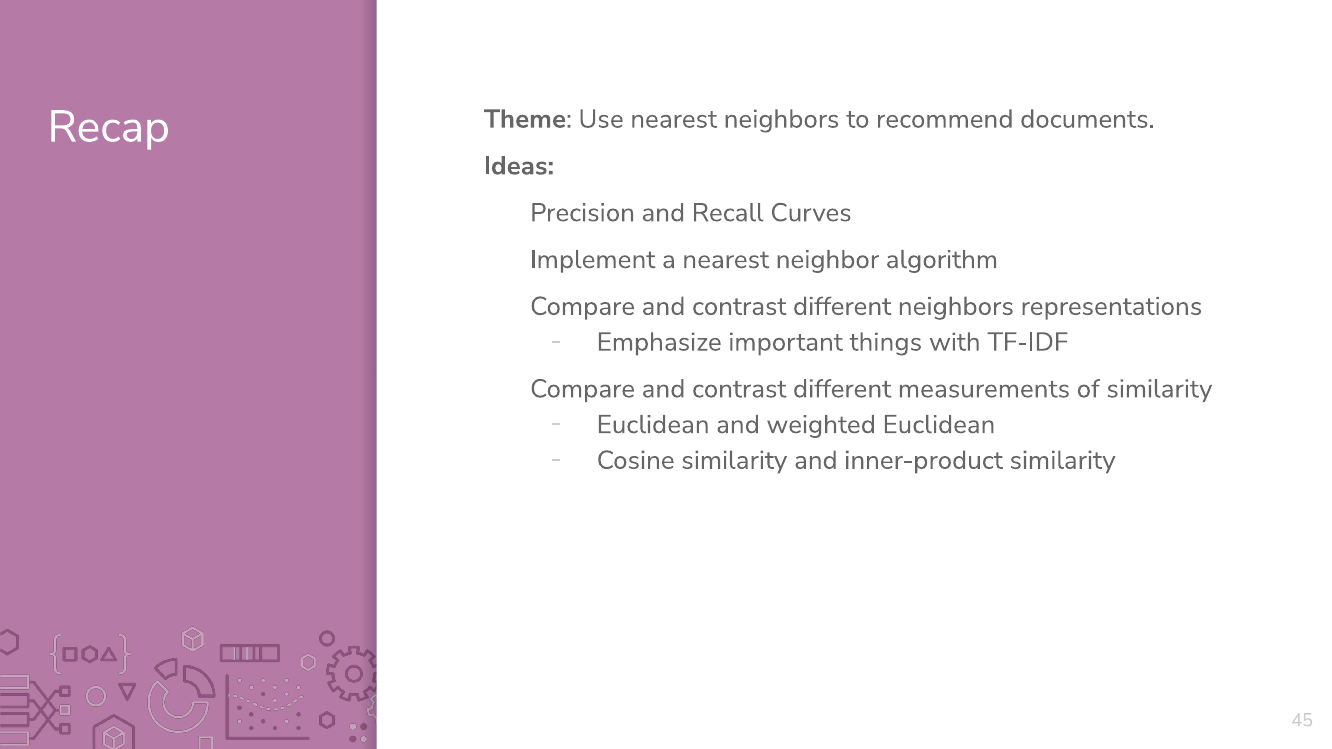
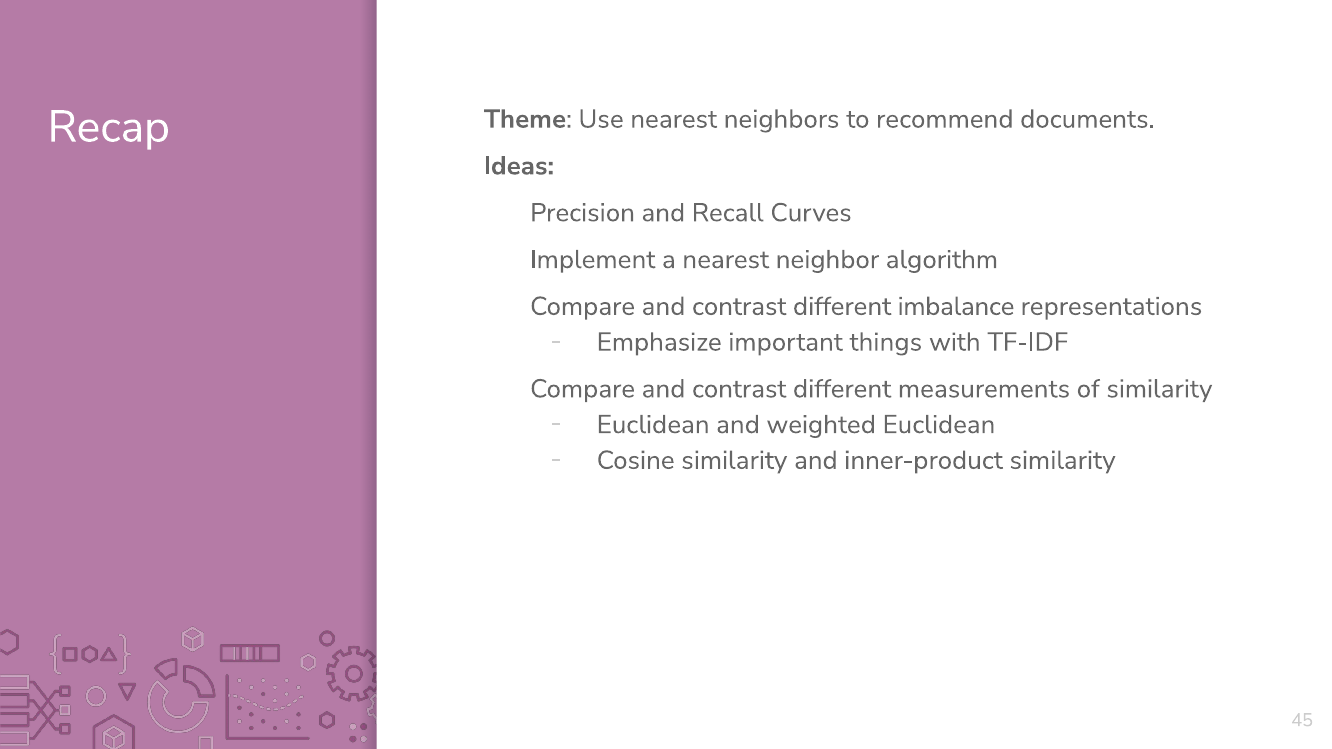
different neighbors: neighbors -> imbalance
